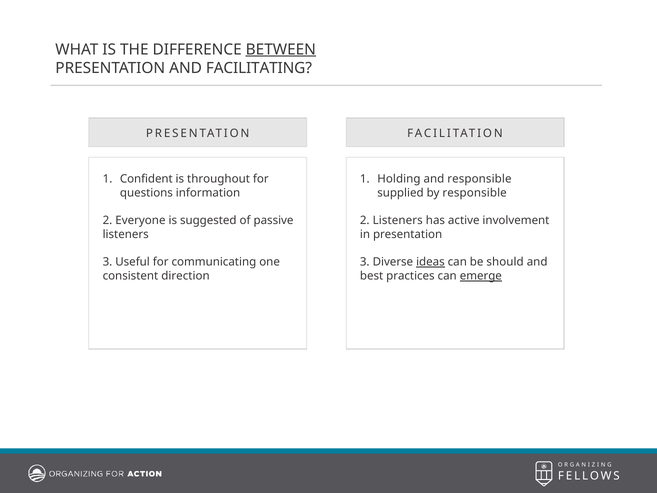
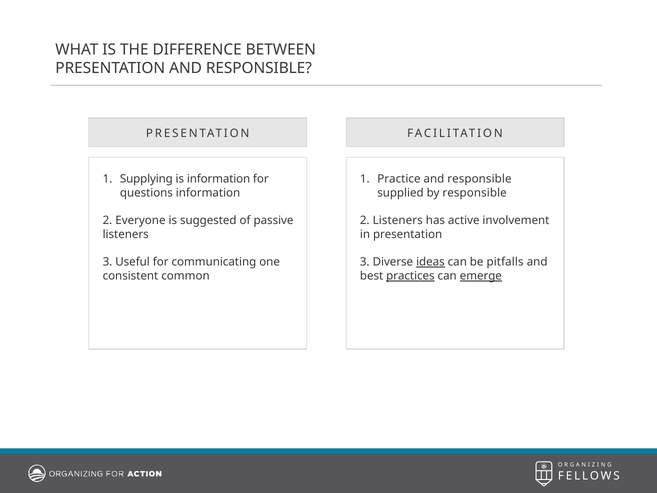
BETWEEN underline: present -> none
PRESENTATION AND FACILITATING: FACILITATING -> RESPONSIBLE
Confident: Confident -> Supplying
is throughout: throughout -> information
Holding: Holding -> Practice
should: should -> pitfalls
direction: direction -> common
practices underline: none -> present
